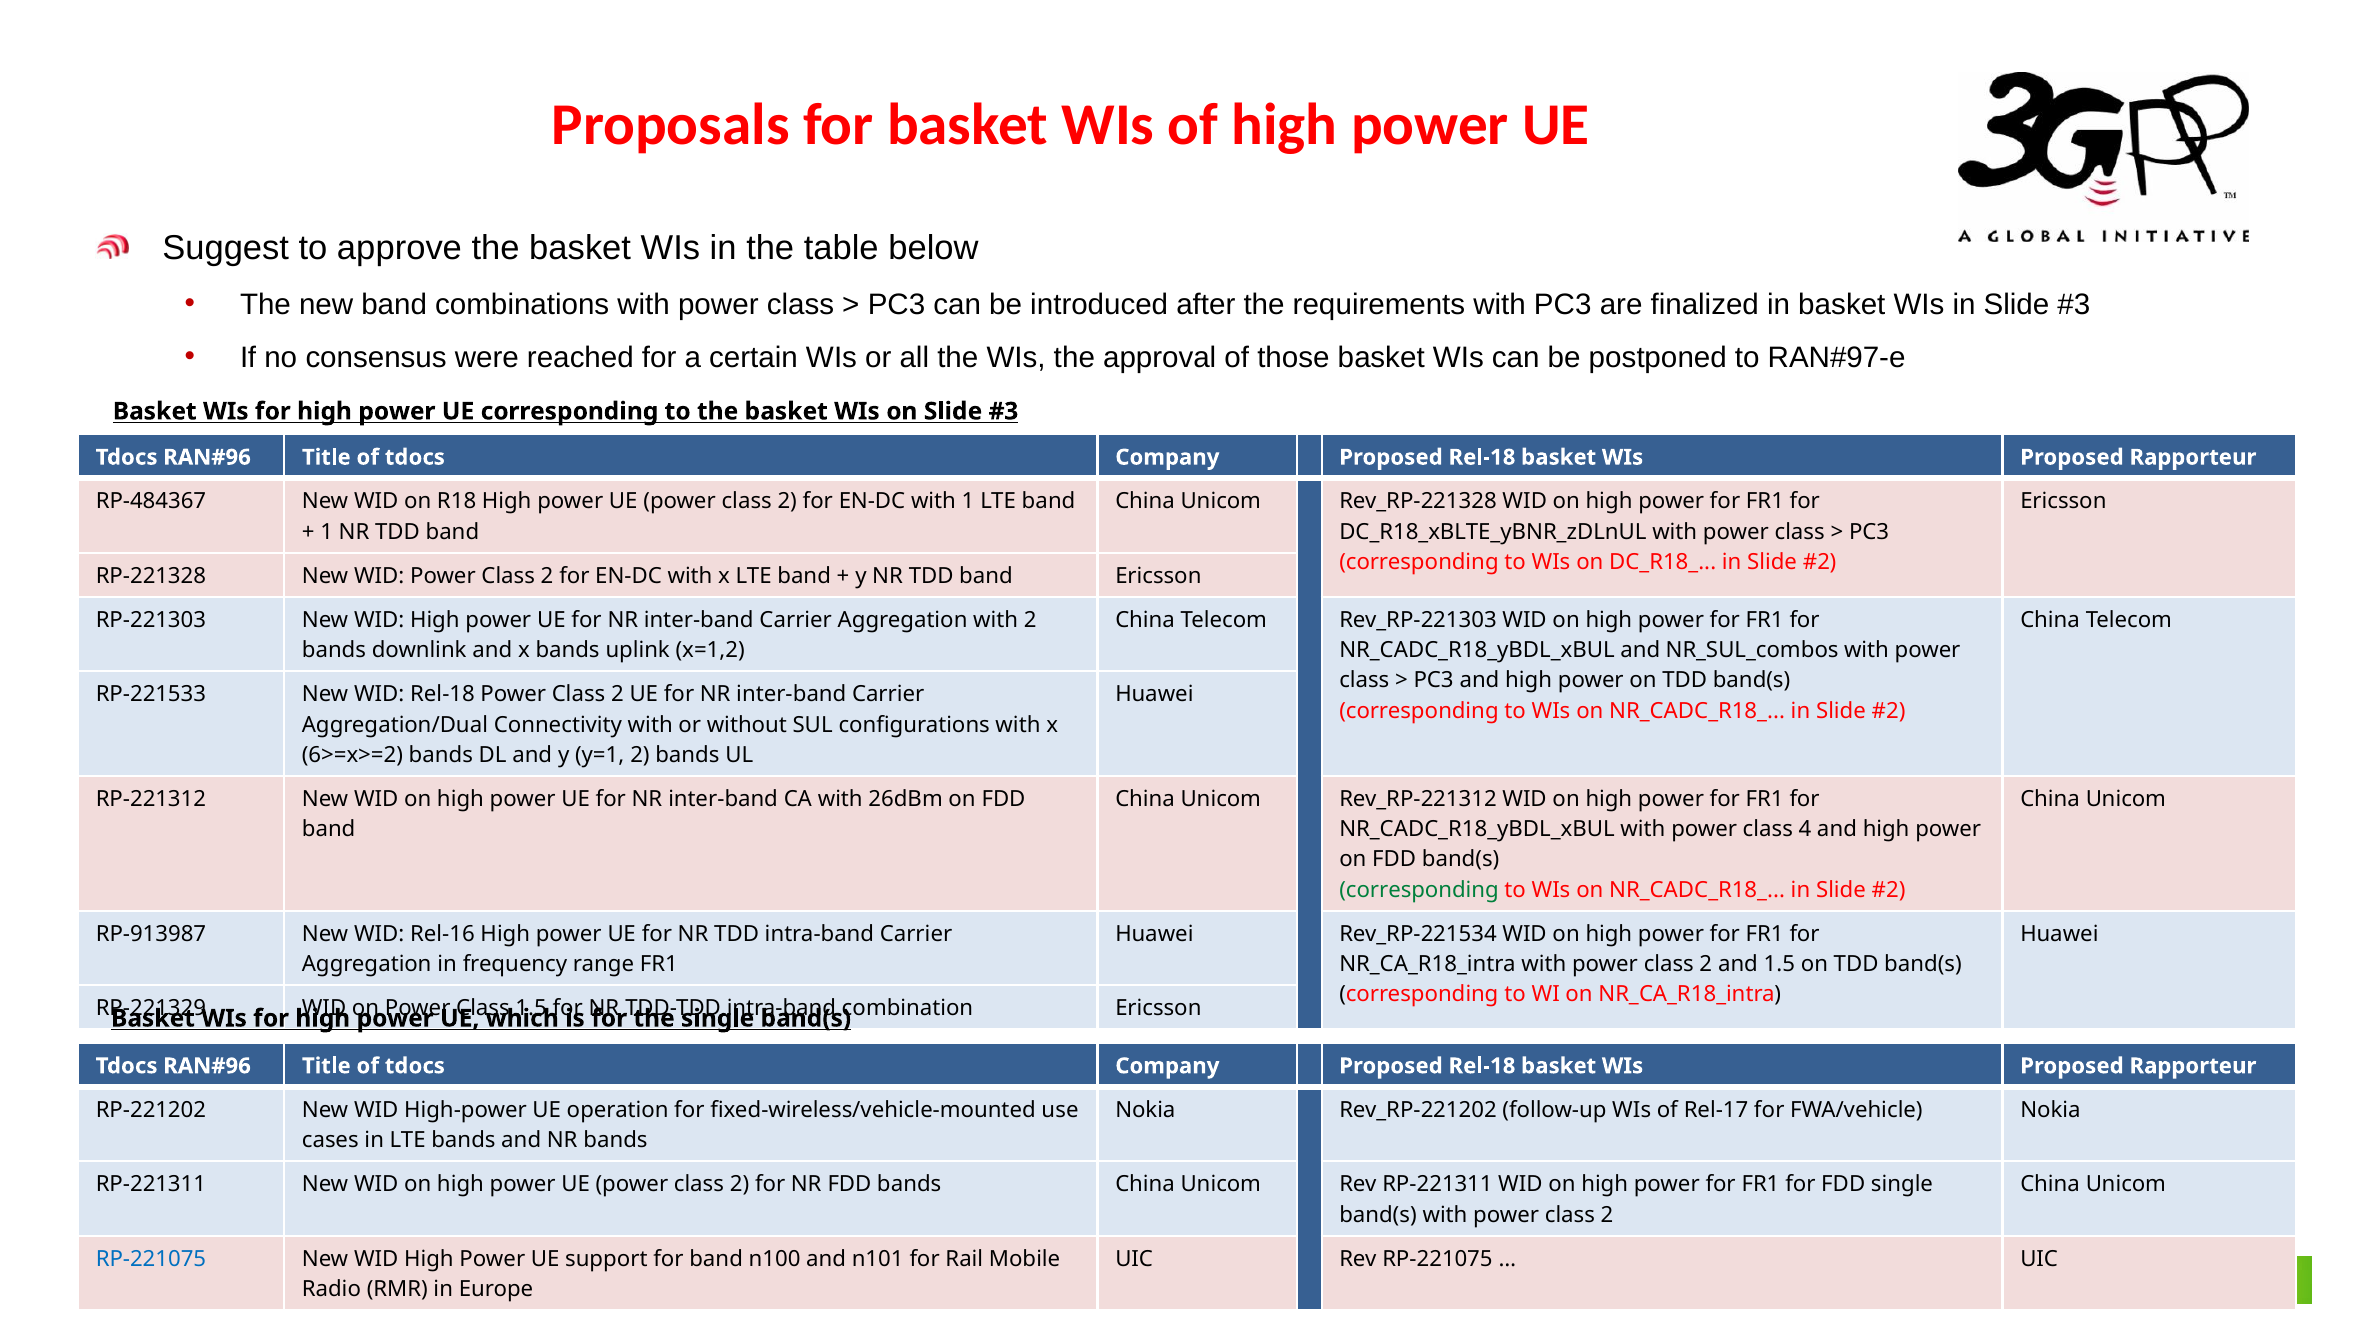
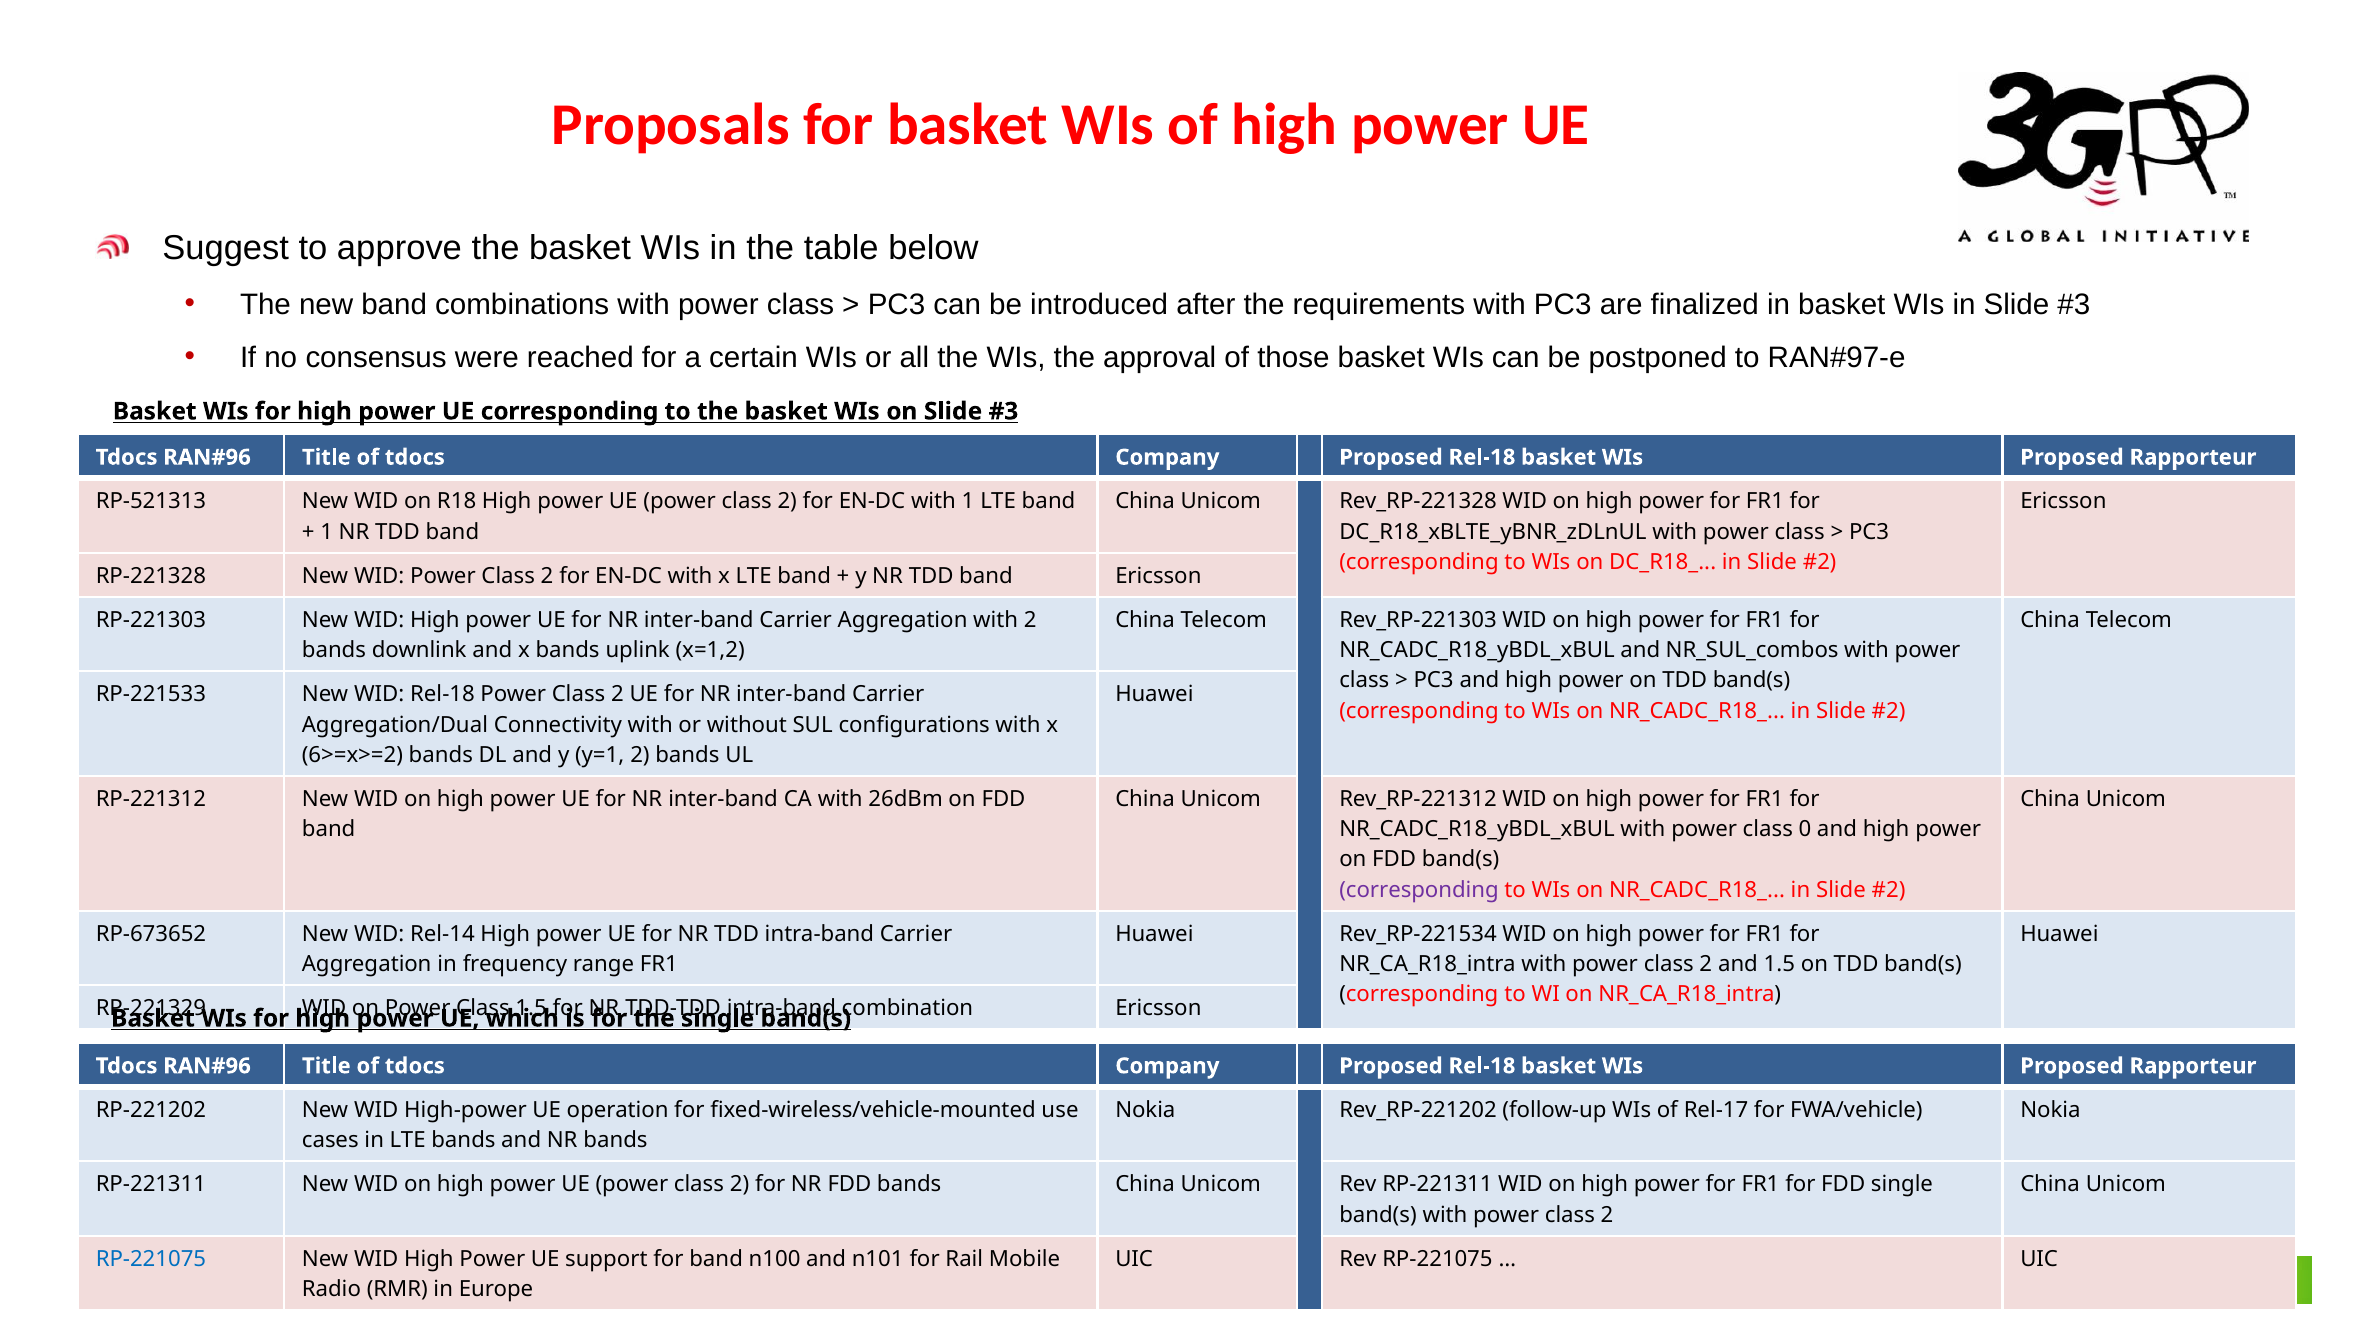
RP-484367: RP-484367 -> RP-521313
class 4: 4 -> 0
corresponding at (1419, 890) colour: green -> purple
RP-913987: RP-913987 -> RP-673652
Rel-16: Rel-16 -> Rel-14
